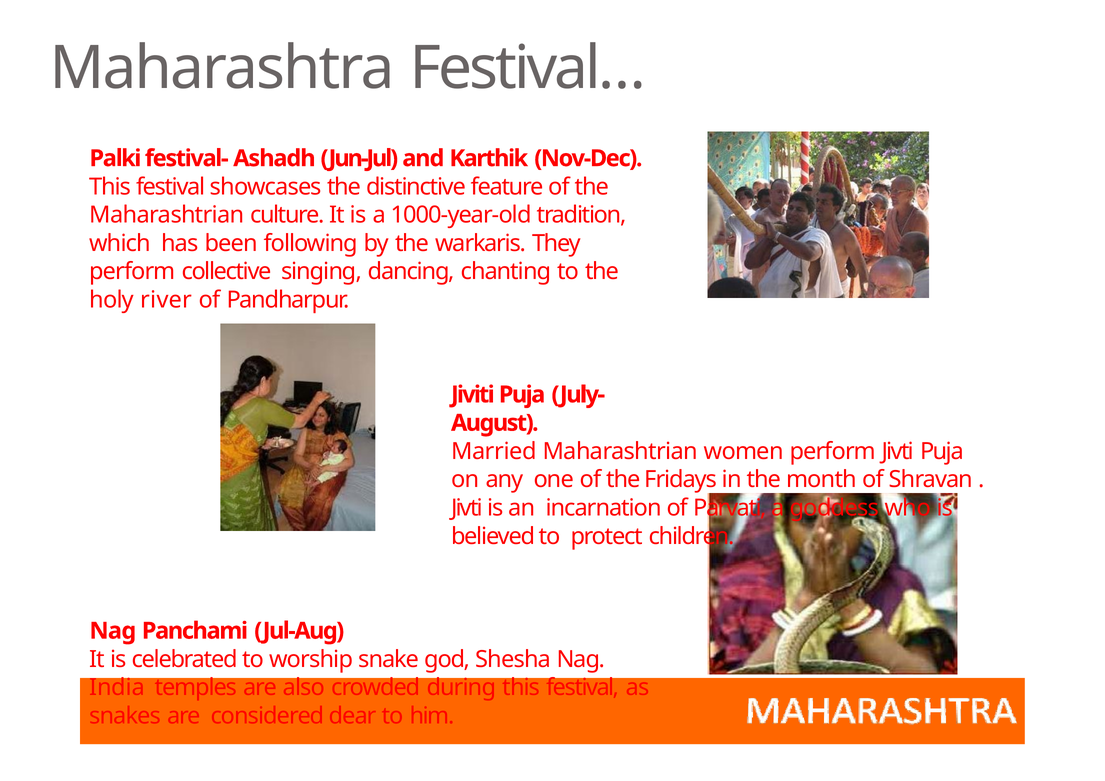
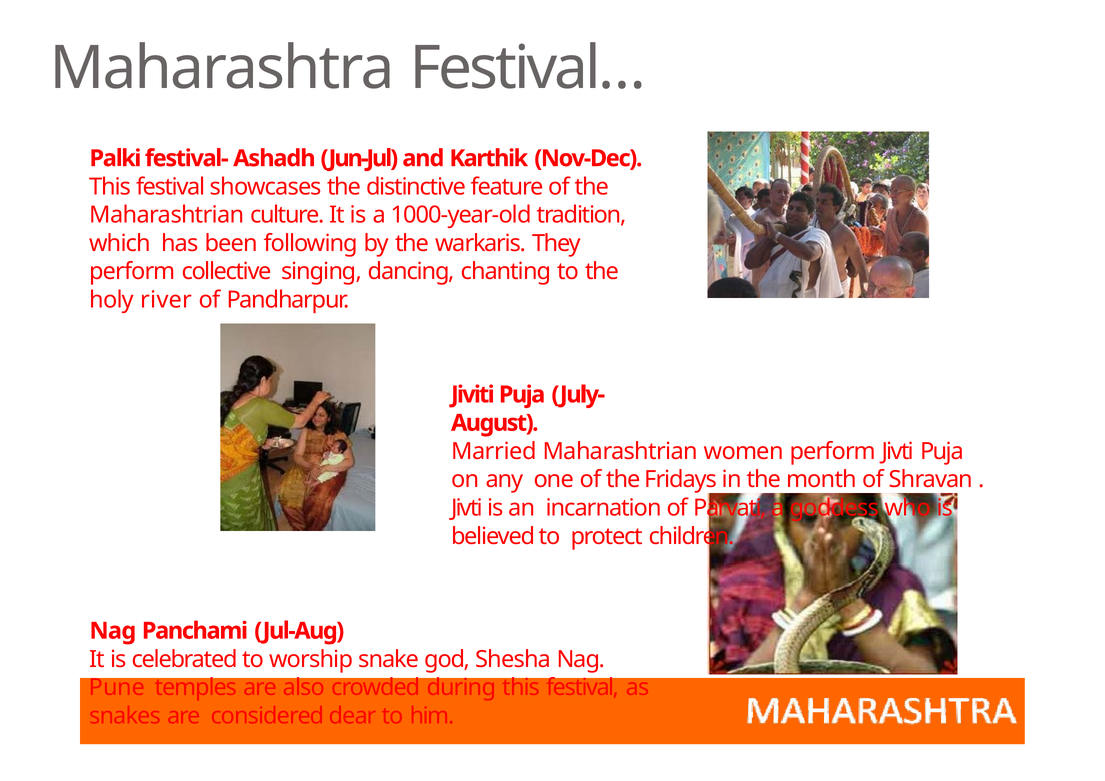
India: India -> Pune
